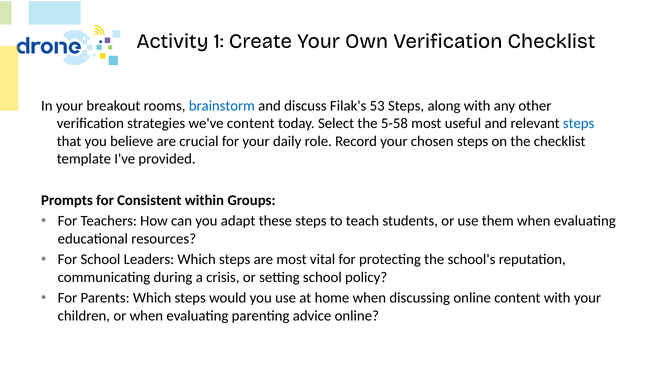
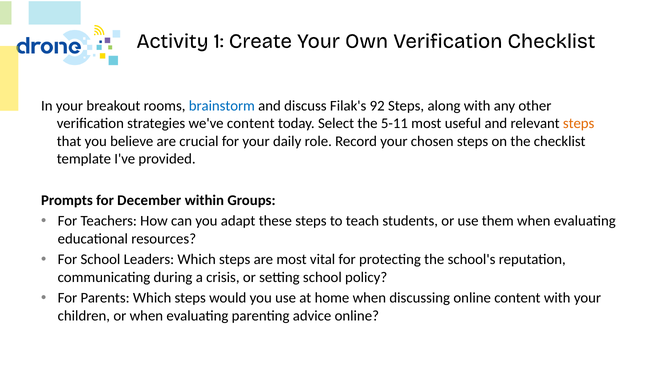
53: 53 -> 92
5-58: 5-58 -> 5-11
steps at (579, 124) colour: blue -> orange
Consistent: Consistent -> December
